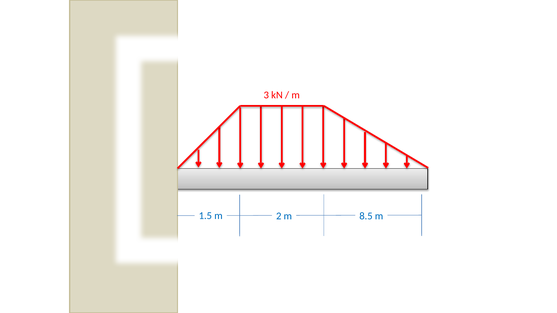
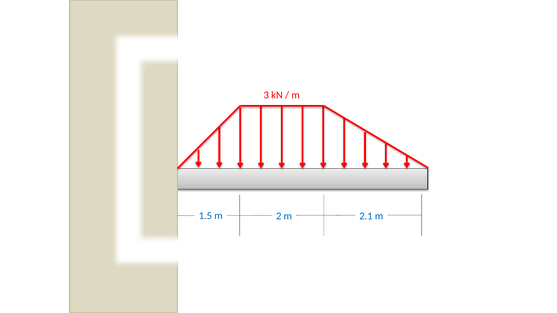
8.5: 8.5 -> 2.1
